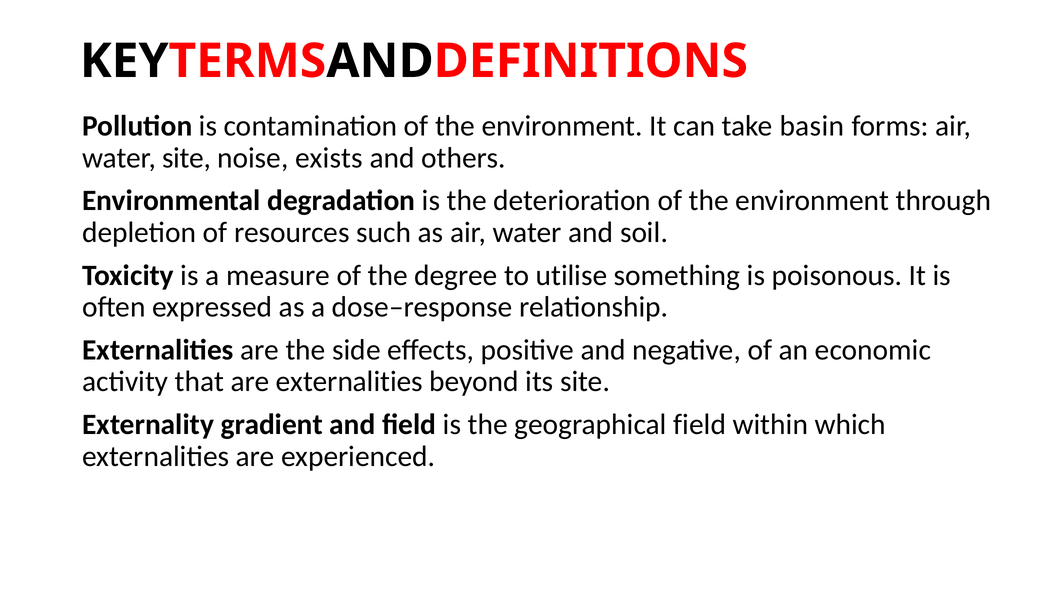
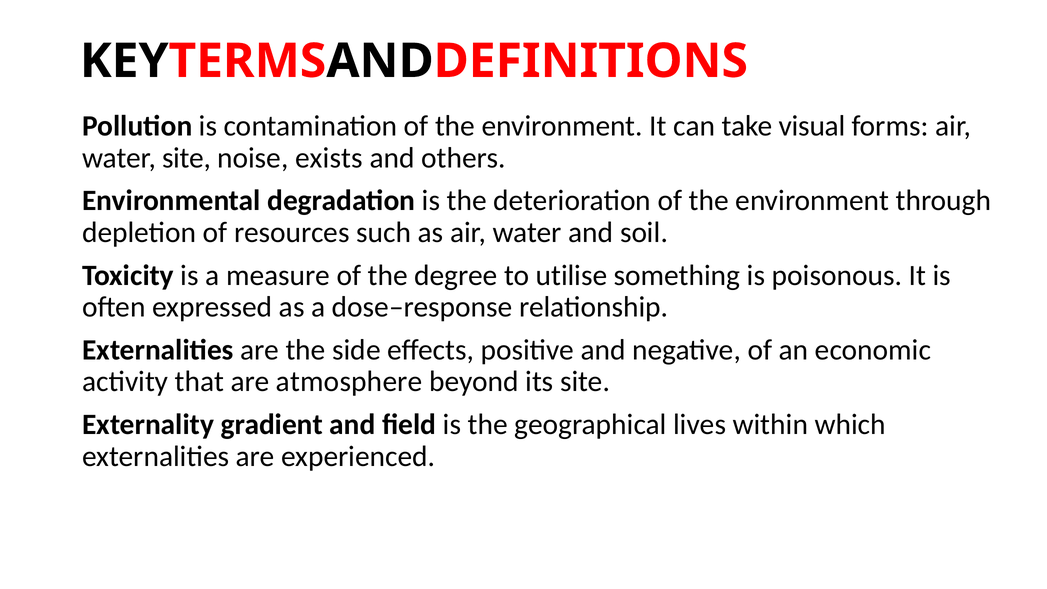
basin: basin -> visual
are externalities: externalities -> atmosphere
geographical field: field -> lives
